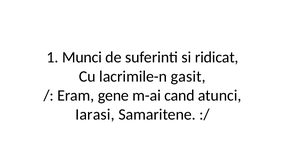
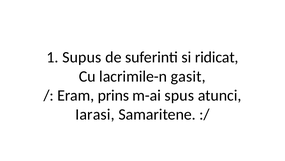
Munci: Munci -> Supus
gene: gene -> prins
cand: cand -> spus
